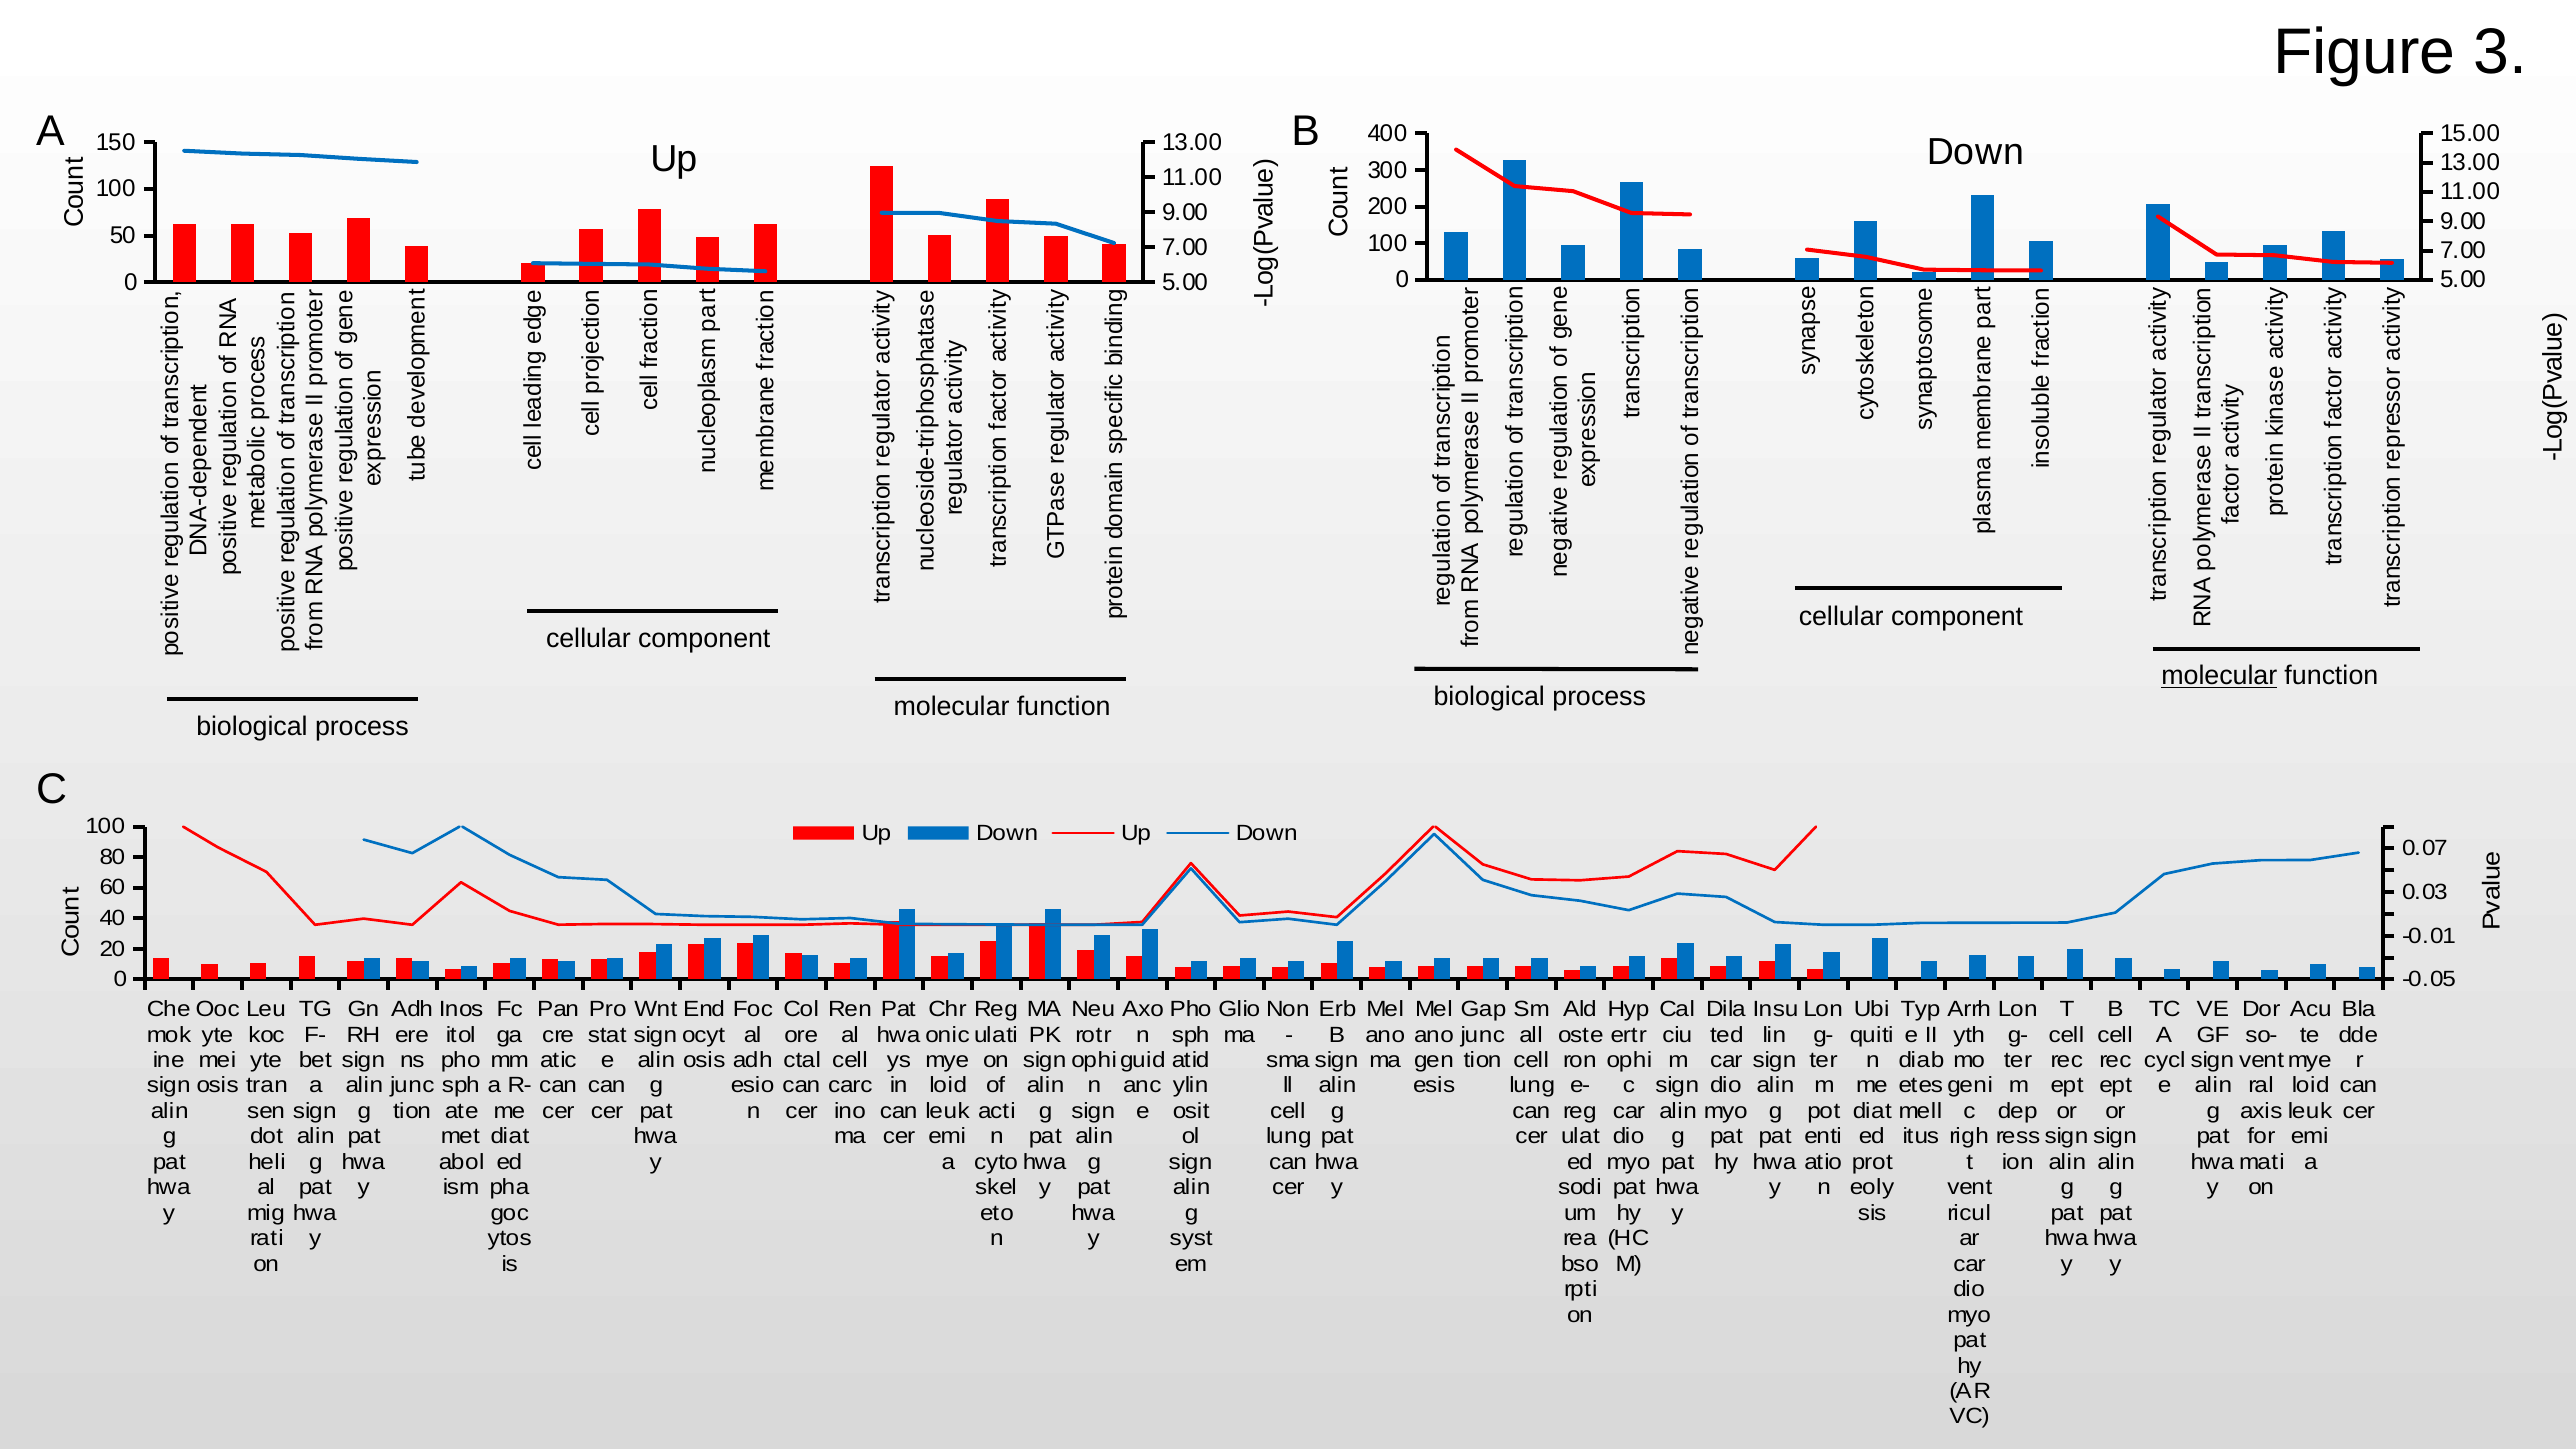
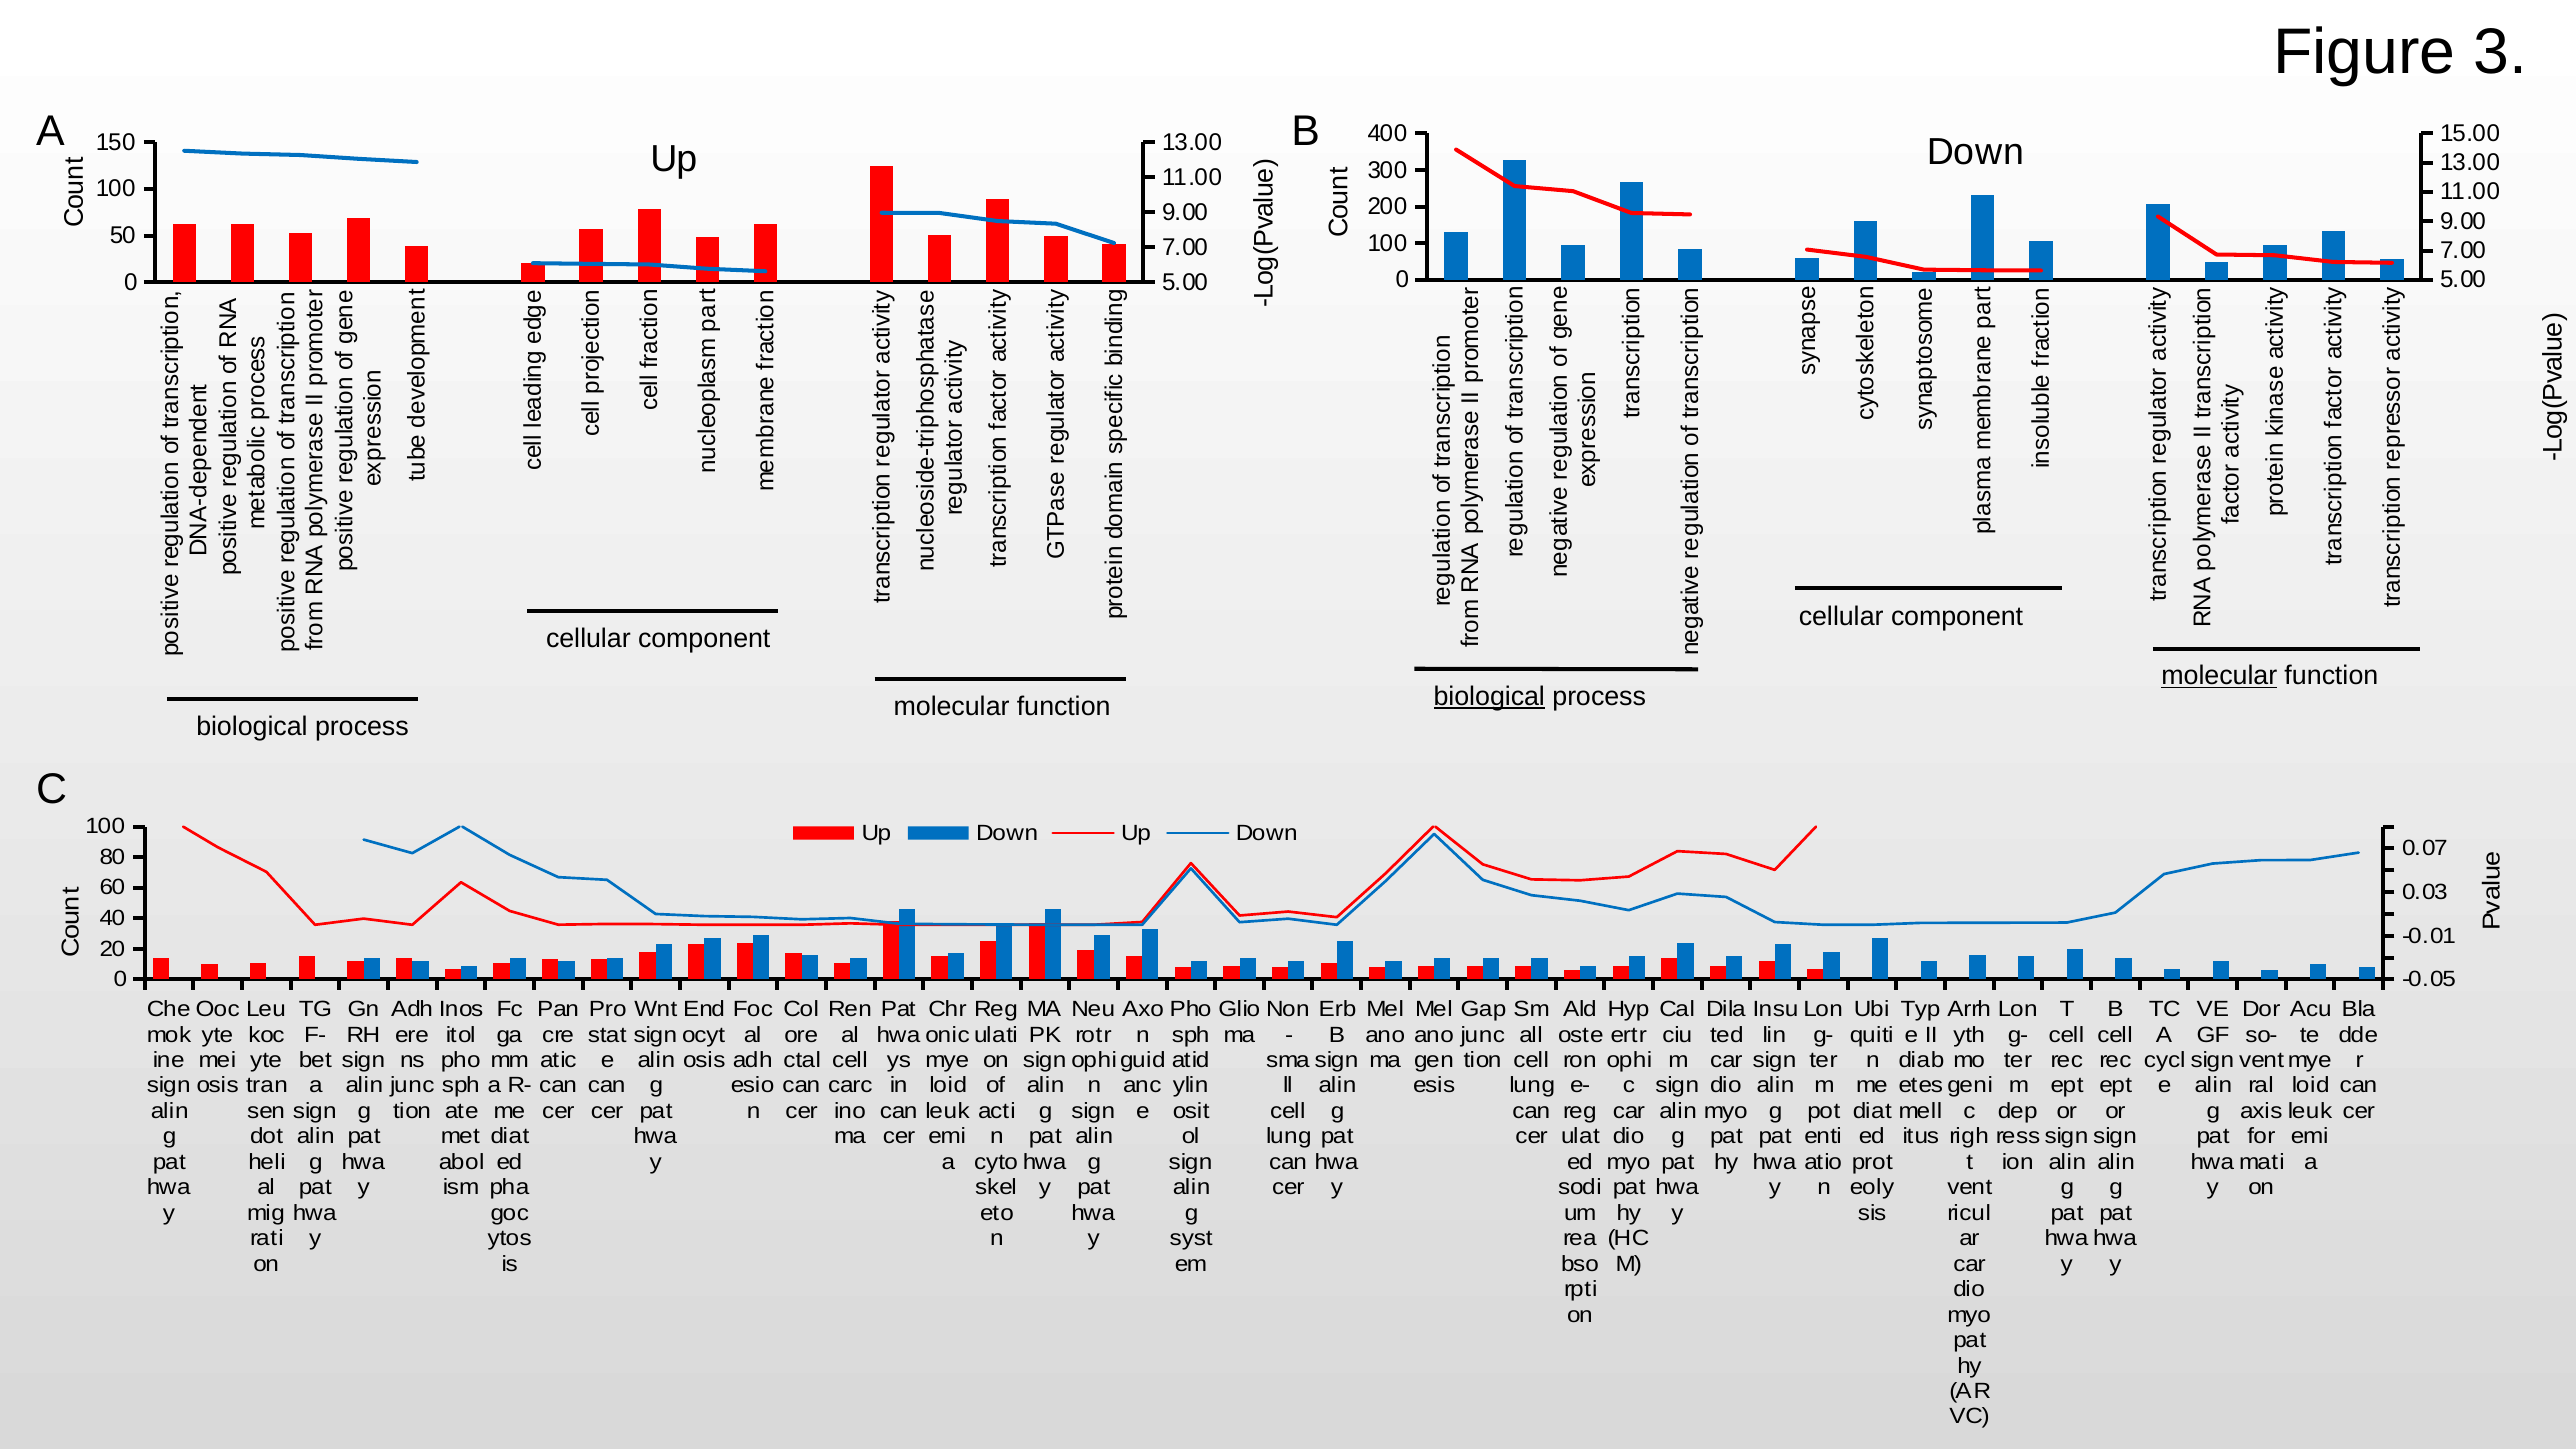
biological at (1489, 697) underline: none -> present
